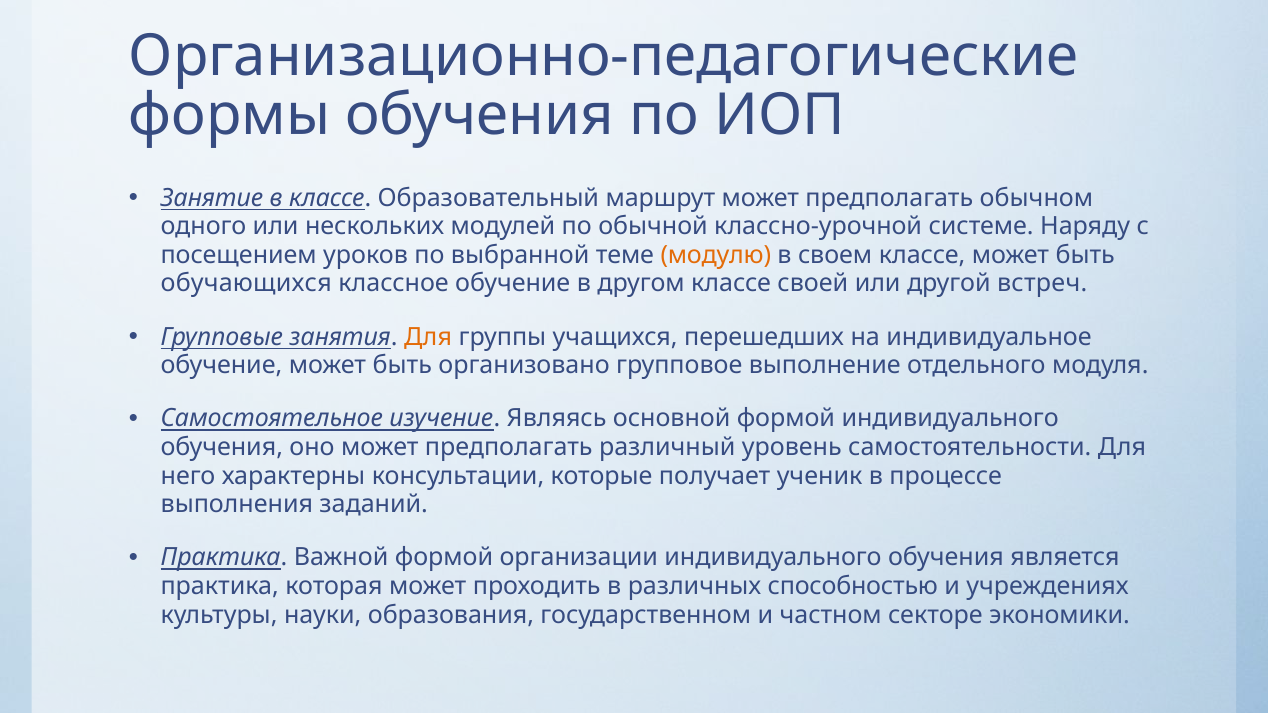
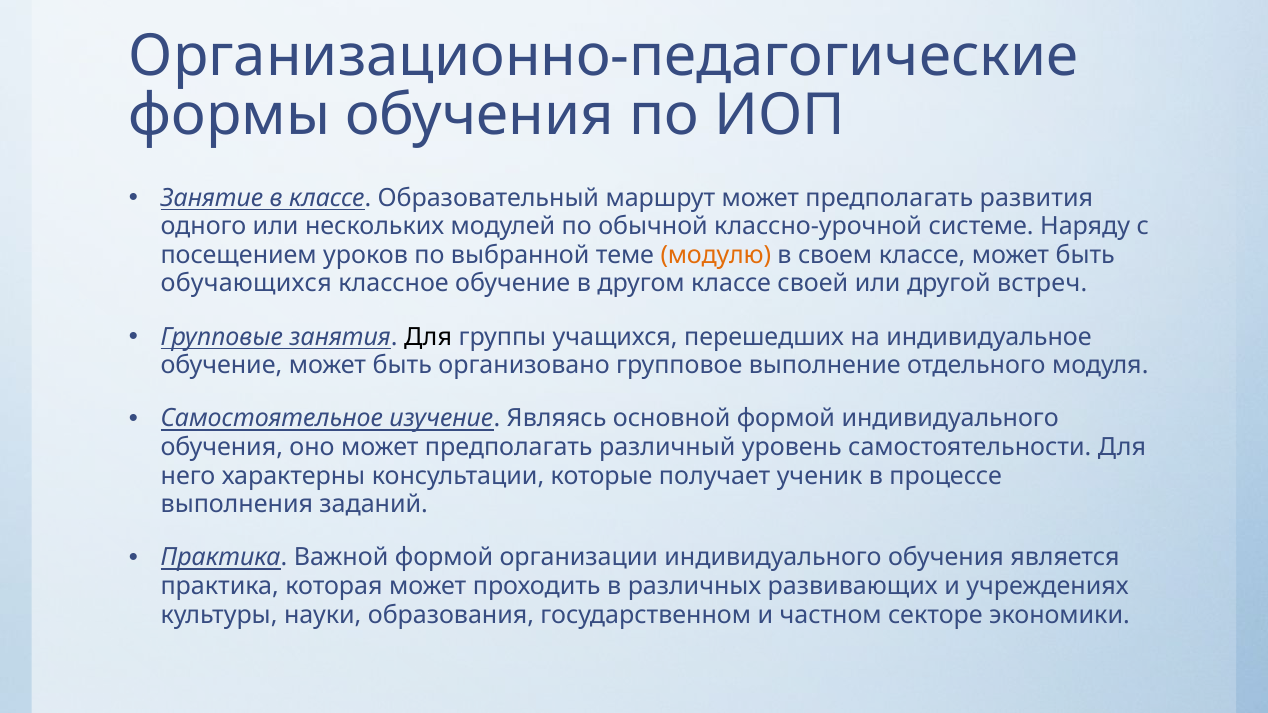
обычном: обычном -> развития
Для at (428, 337) colour: orange -> black
способностью: способностью -> развивающих
